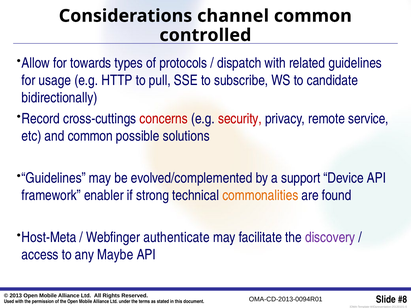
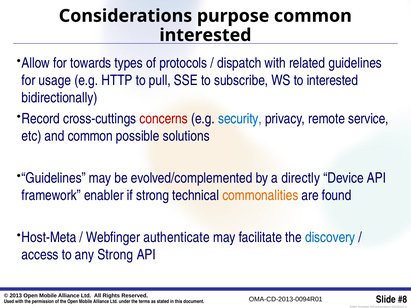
channel: channel -> purpose
controlled at (205, 35): controlled -> interested
to candidate: candidate -> interested
security colour: red -> blue
support: support -> directly
discovery colour: purple -> blue
any Maybe: Maybe -> Strong
